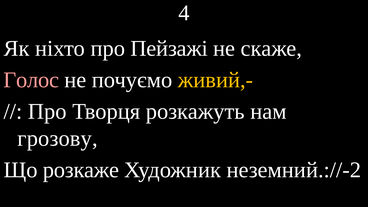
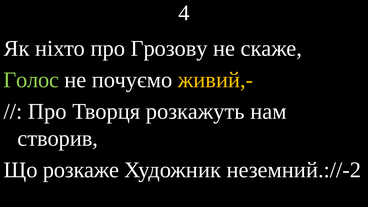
Пейзажі: Пейзажі -> Грозову
Голос colour: pink -> light green
грозову: грозову -> створив
